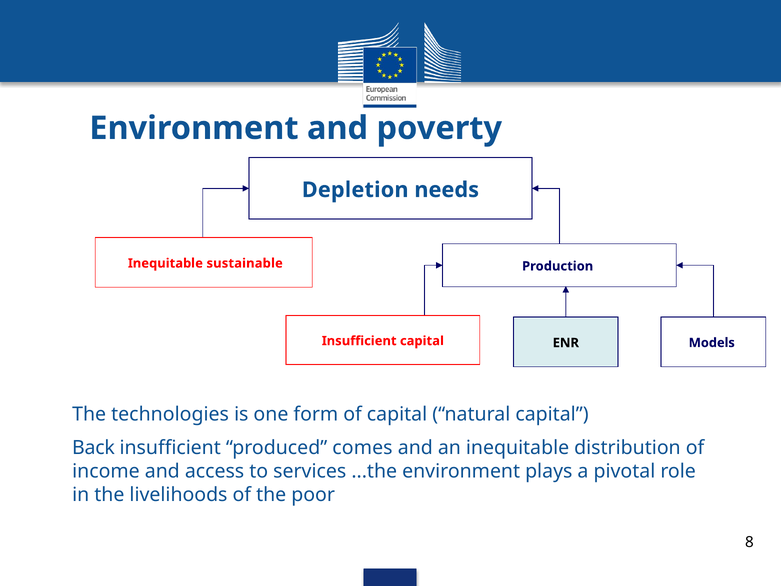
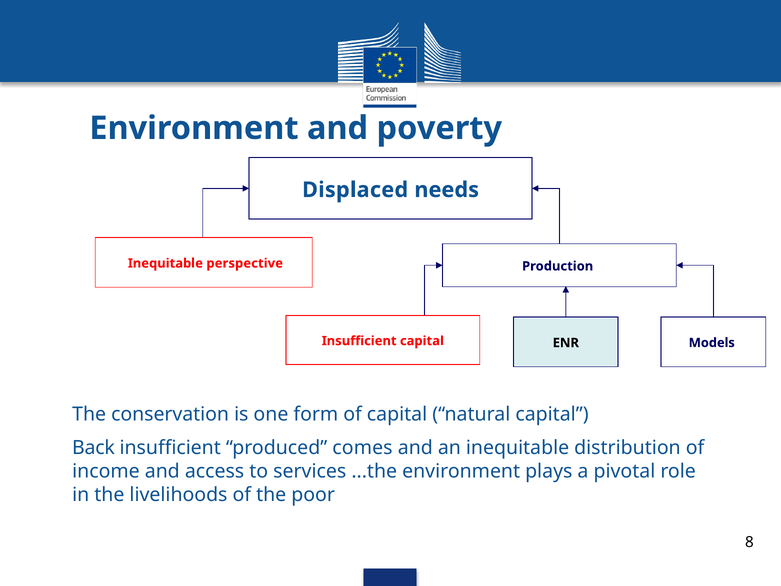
Depletion: Depletion -> Displaced
sustainable: sustainable -> perspective
technologies: technologies -> conservation
